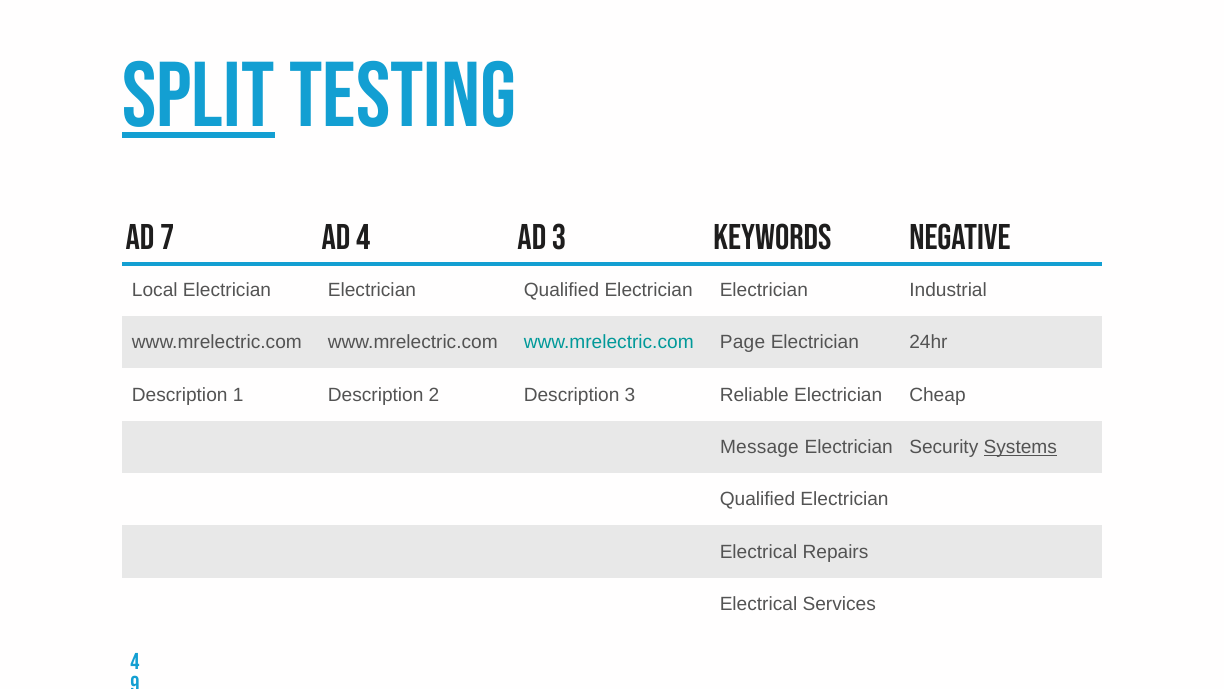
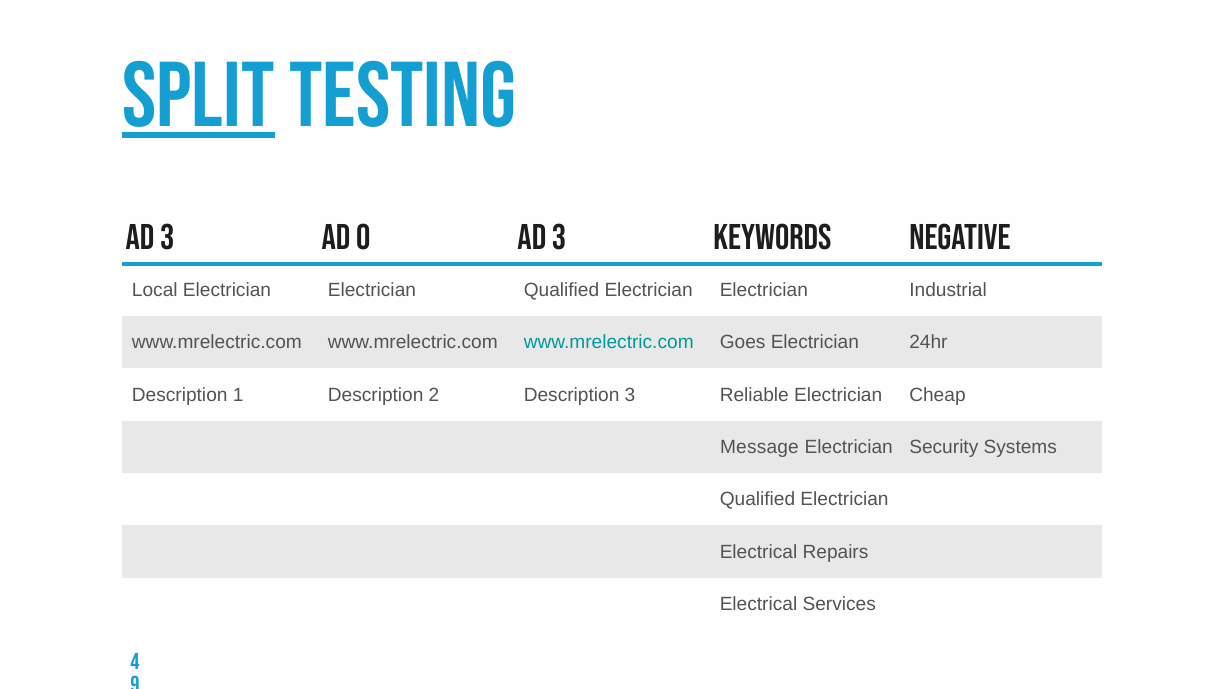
7 at (167, 238): 7 -> 3
Ad 4: 4 -> 0
Page: Page -> Goes
Systems underline: present -> none
